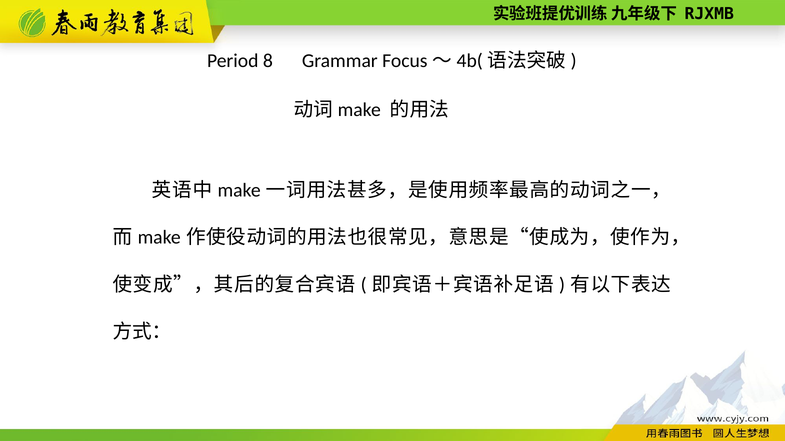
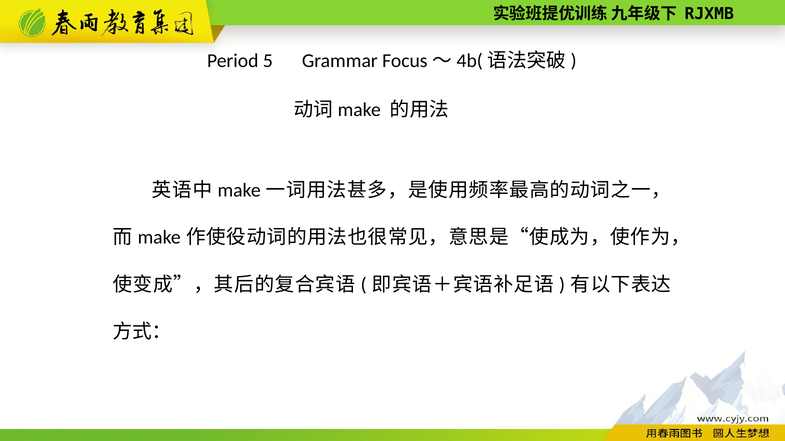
8: 8 -> 5
